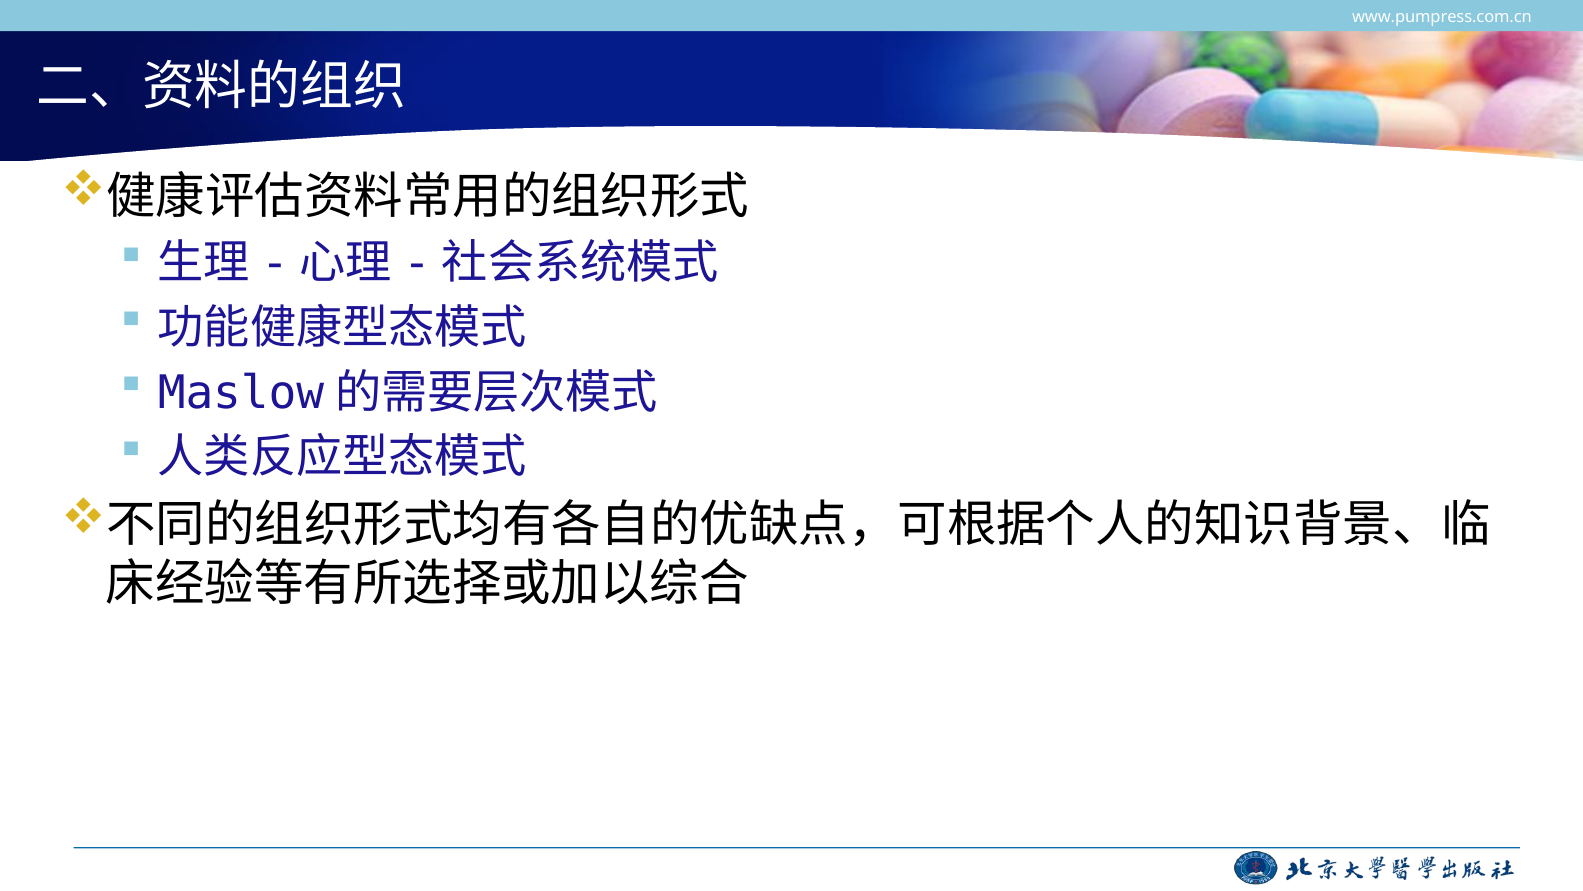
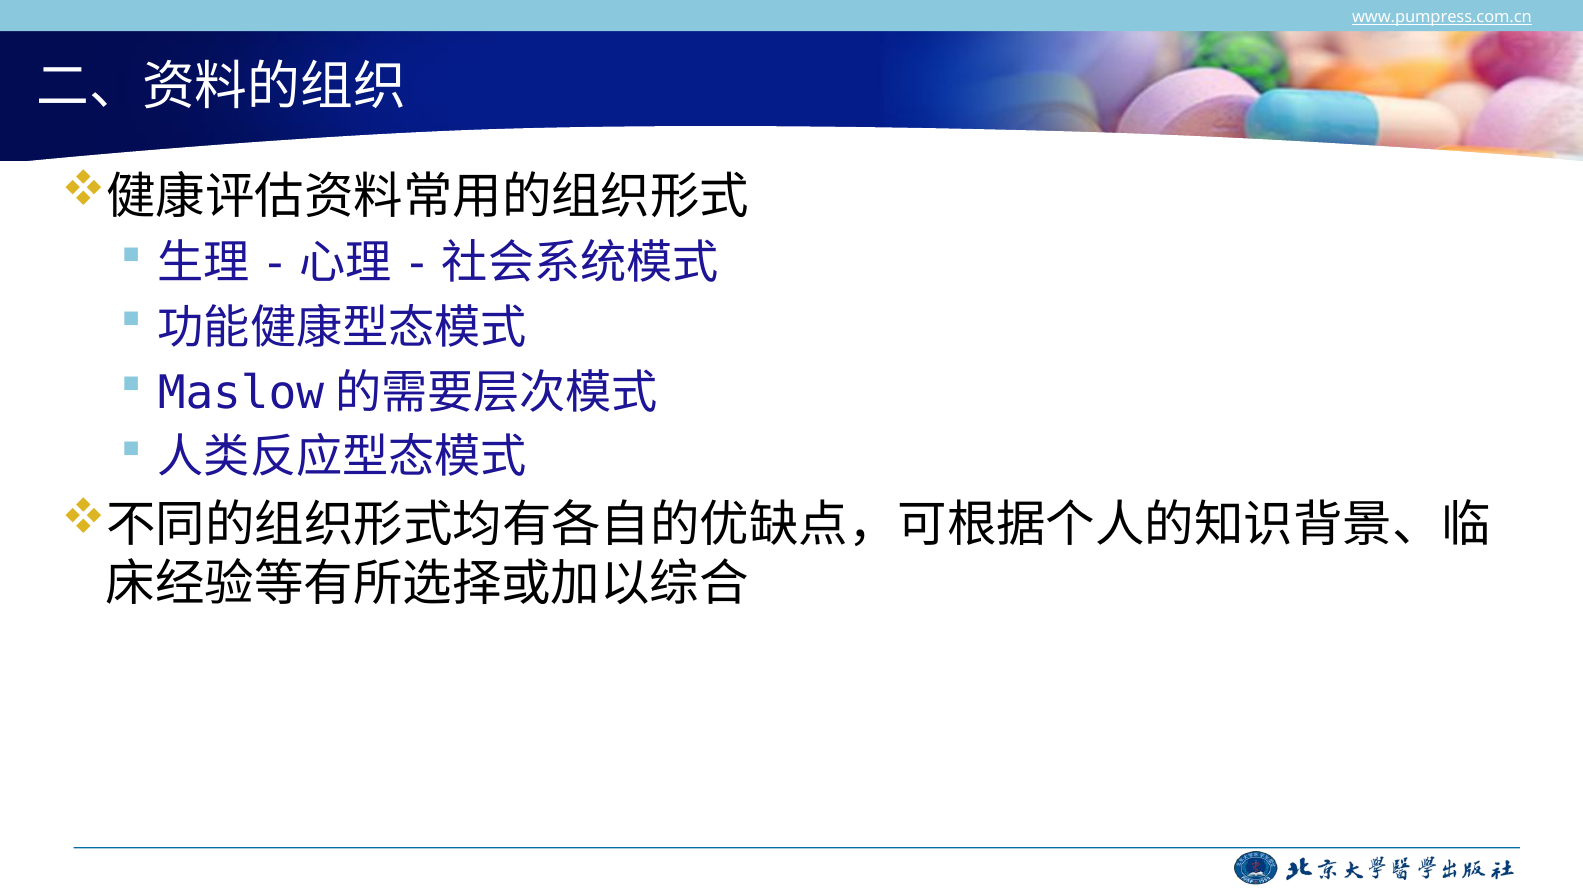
www.pumpress.com.cn underline: none -> present
